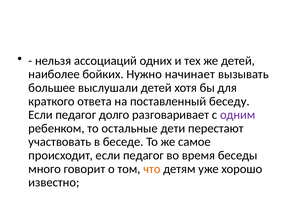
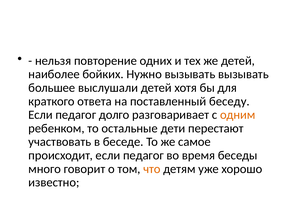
ассоциаций: ассоциаций -> повторение
Нужно начинает: начинает -> вызывать
одним colour: purple -> orange
